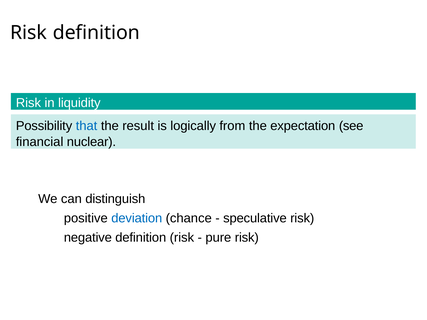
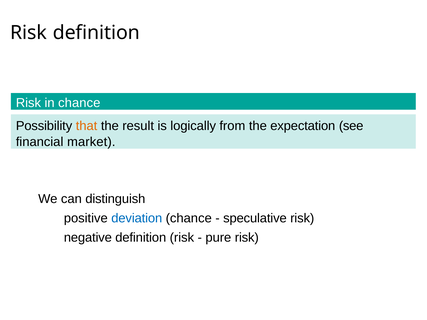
in liquidity: liquidity -> chance
that colour: blue -> orange
nuclear: nuclear -> market
